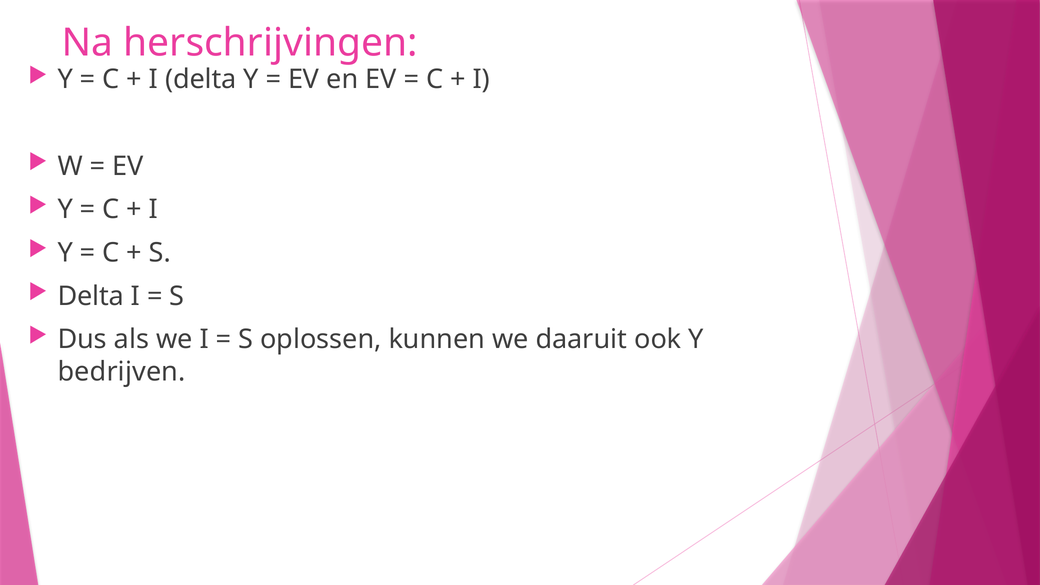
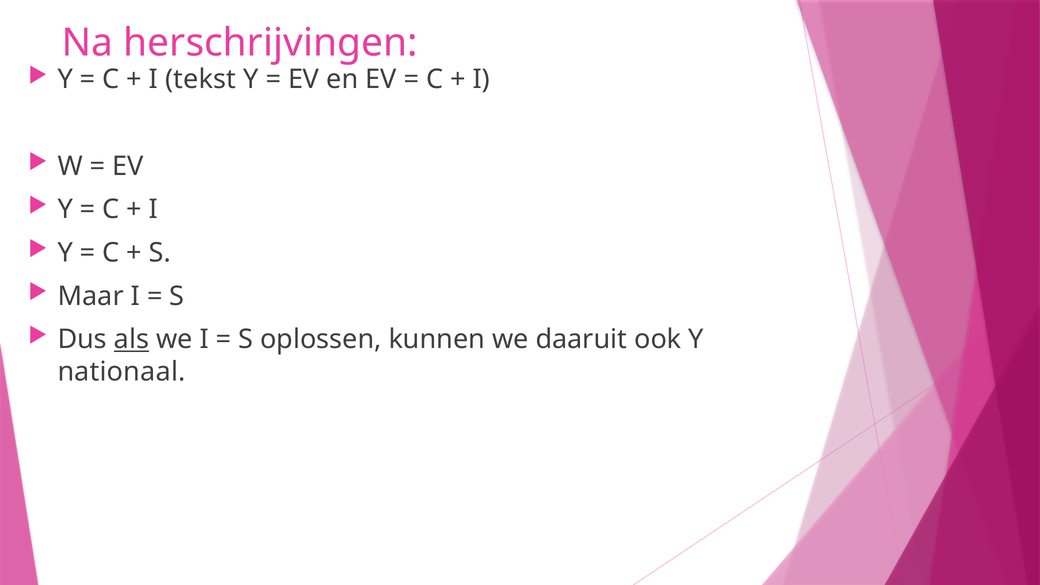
I delta: delta -> tekst
Delta at (91, 296): Delta -> Maar
als underline: none -> present
bedrijven: bedrijven -> nationaal
